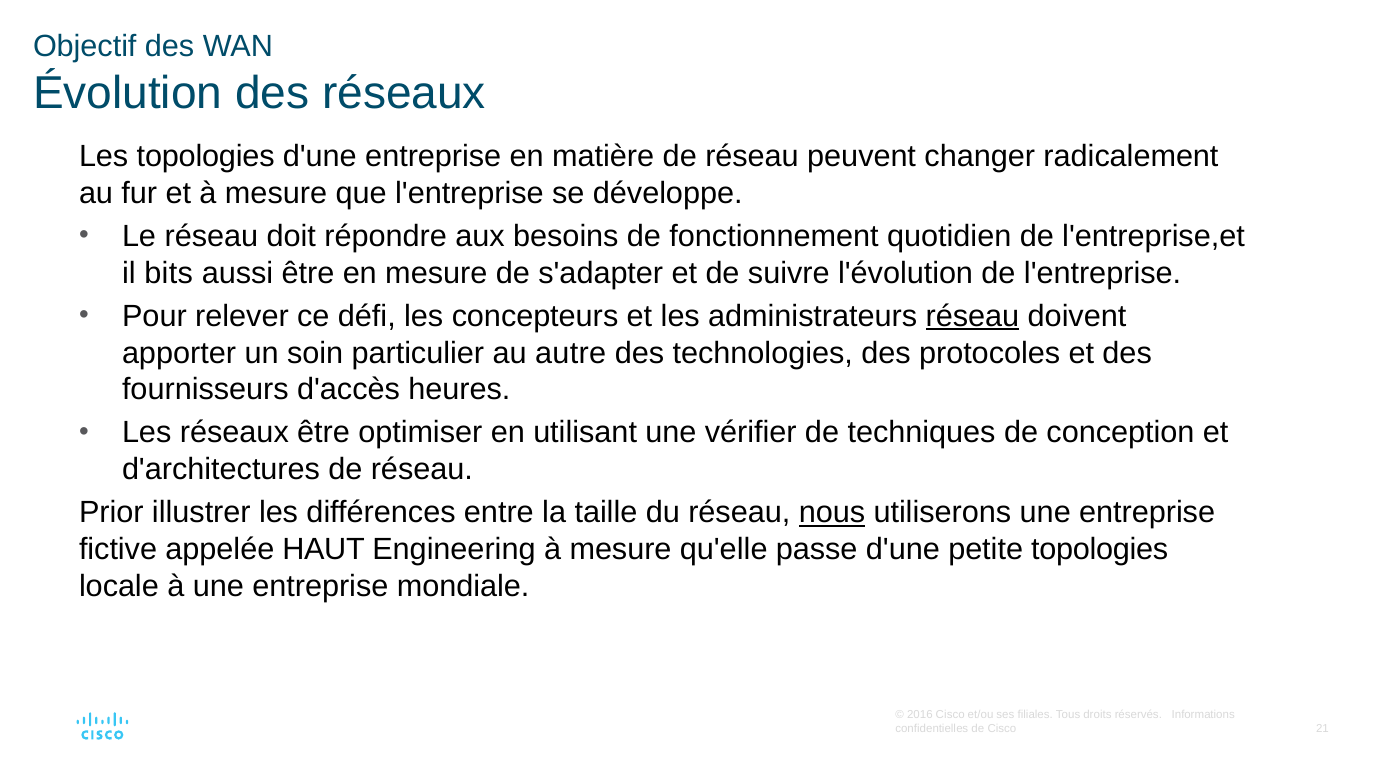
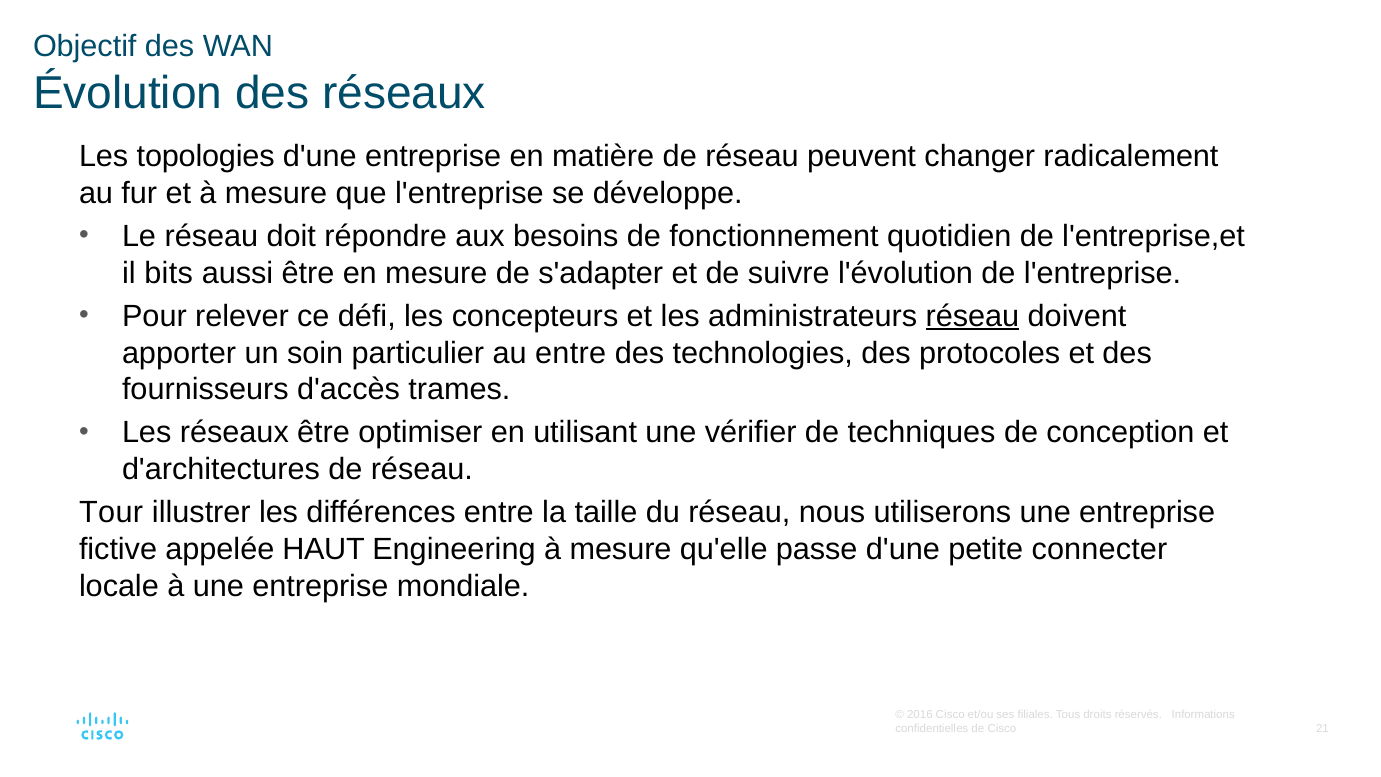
au autre: autre -> entre
heures: heures -> trames
Prior: Prior -> Tour
nous underline: present -> none
petite topologies: topologies -> connecter
